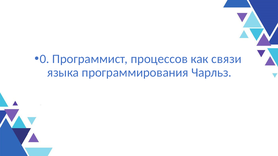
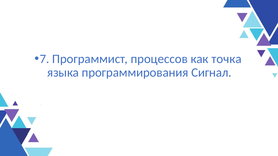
0: 0 -> 7
связи: связи -> точка
Чарльз: Чарльз -> Сигнал
